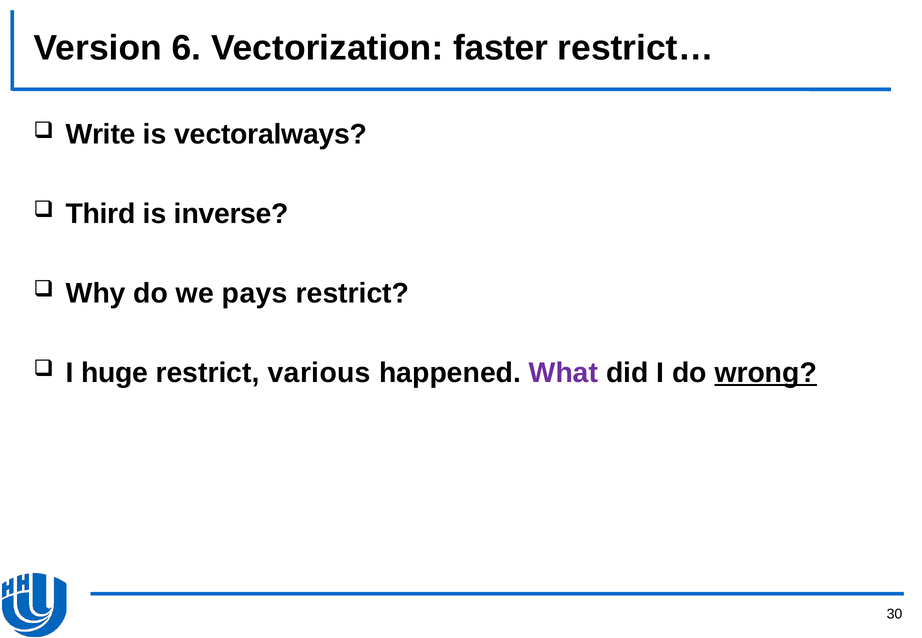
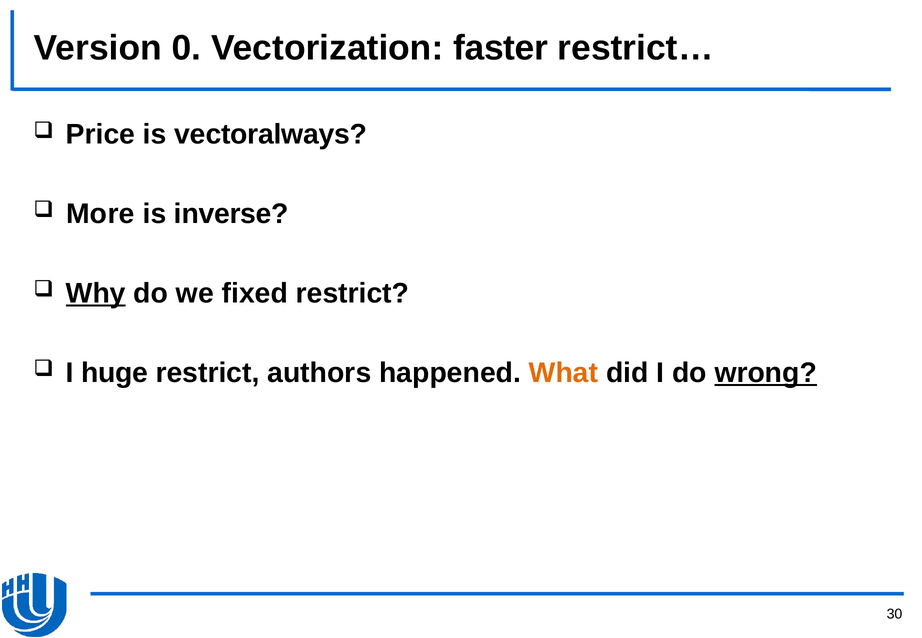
6: 6 -> 0
Write: Write -> Price
Third: Third -> More
Why underline: none -> present
pays: pays -> fixed
various: various -> authors
What colour: purple -> orange
